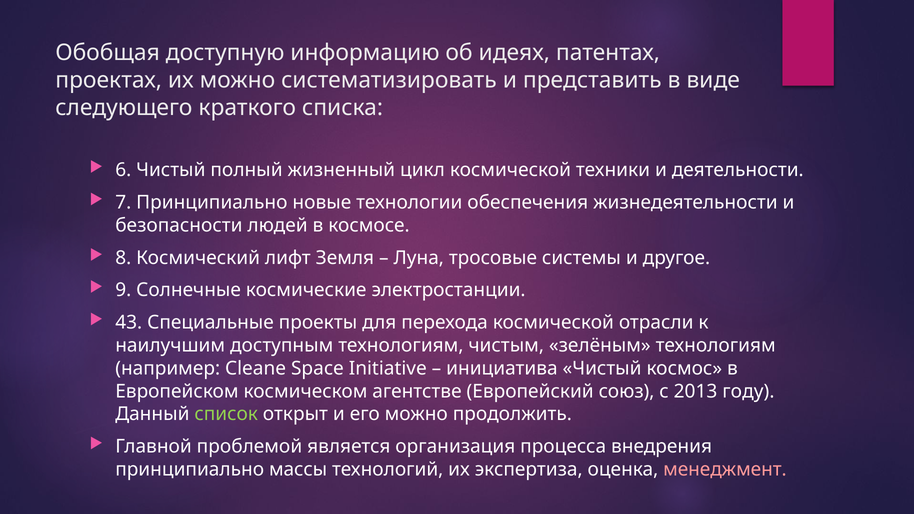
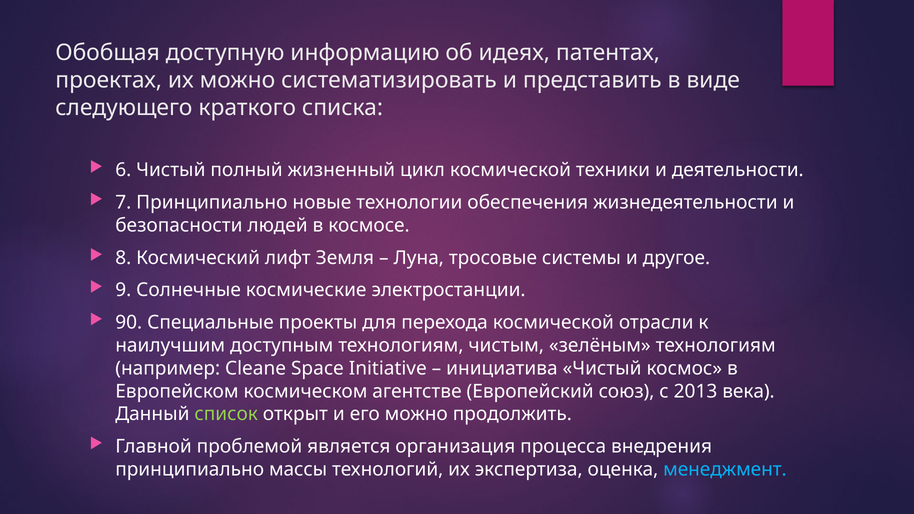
43: 43 -> 90
году: году -> века
менеджмент colour: pink -> light blue
